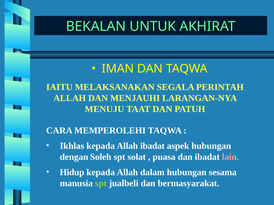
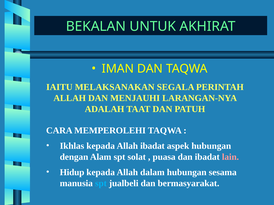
MENUJU: MENUJU -> ADALAH
Soleh: Soleh -> Alam
spt at (101, 184) colour: light green -> light blue
